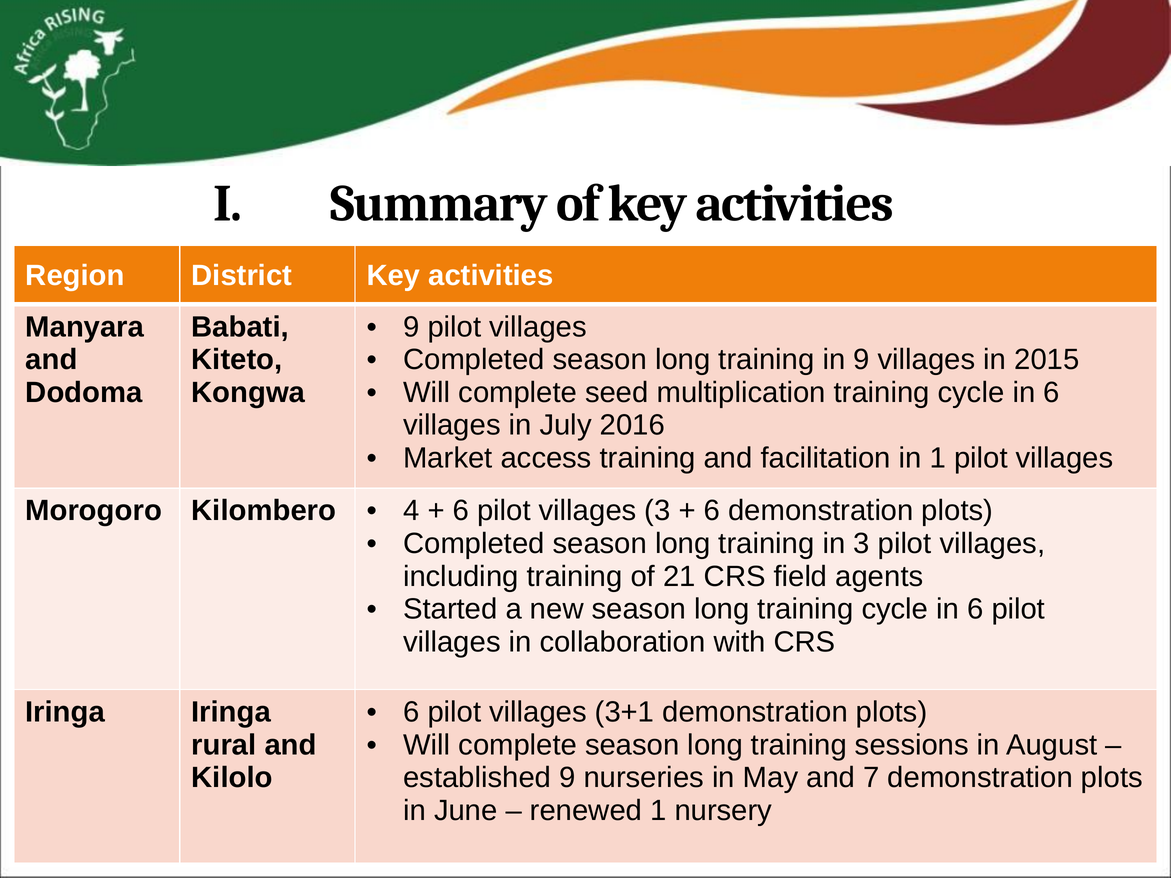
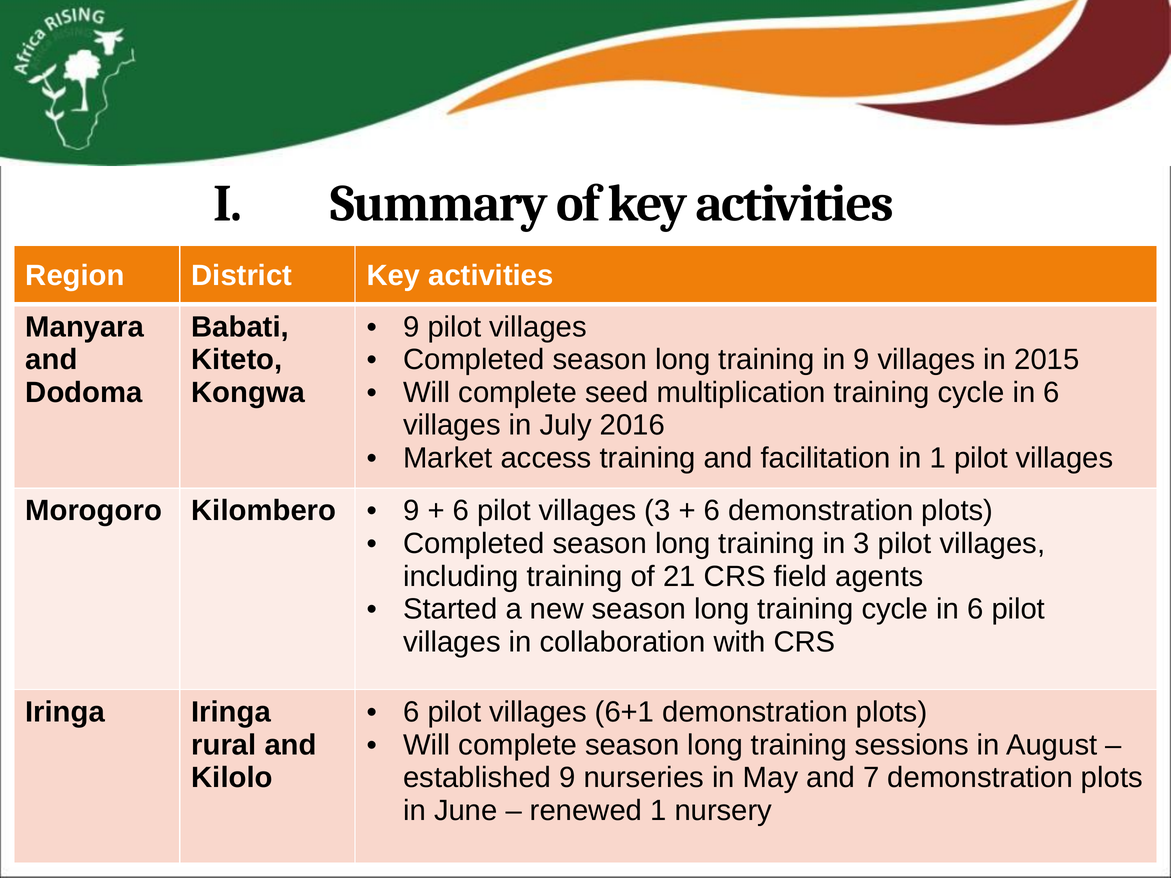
4 at (411, 511): 4 -> 9
3+1: 3+1 -> 6+1
